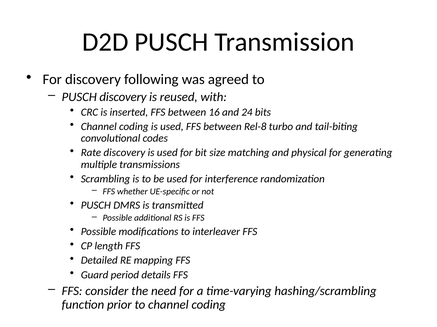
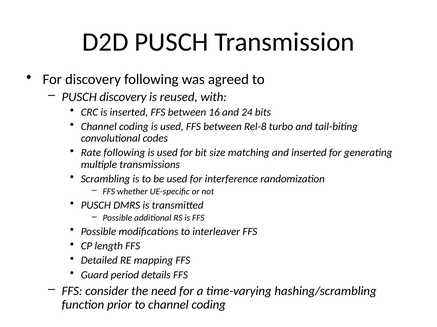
Rate discovery: discovery -> following
and physical: physical -> inserted
